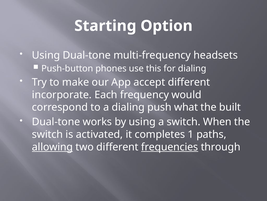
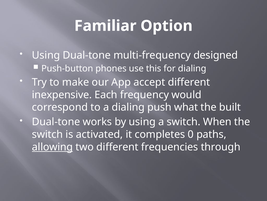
Starting: Starting -> Familiar
headsets: headsets -> designed
incorporate: incorporate -> inexpensive
1: 1 -> 0
frequencies underline: present -> none
